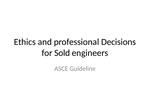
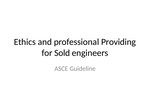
Decisions: Decisions -> Providing
